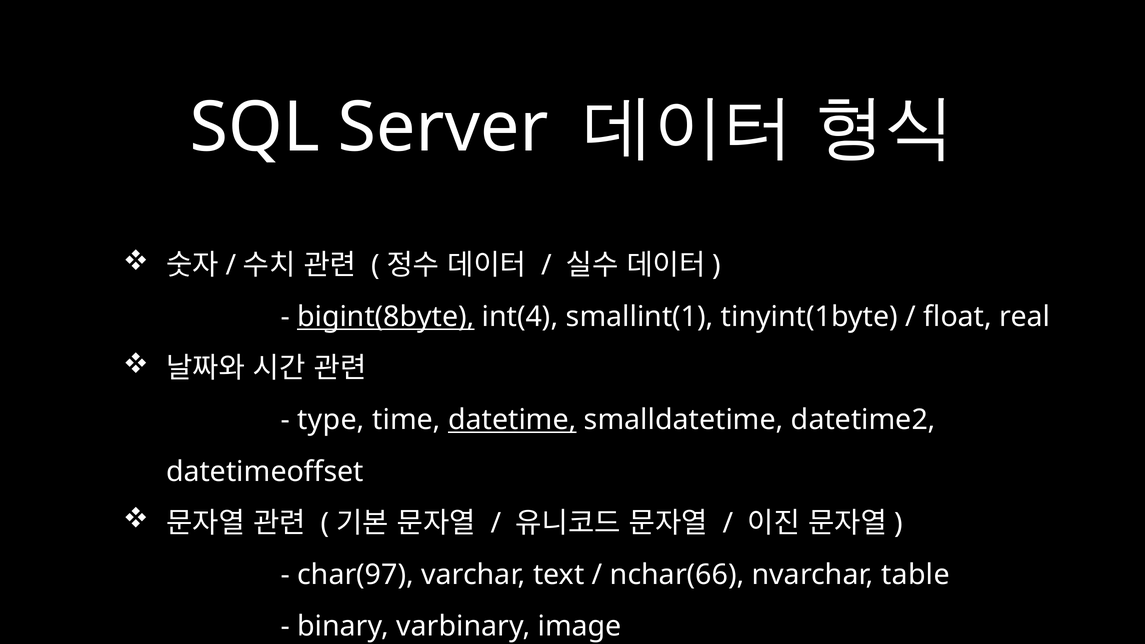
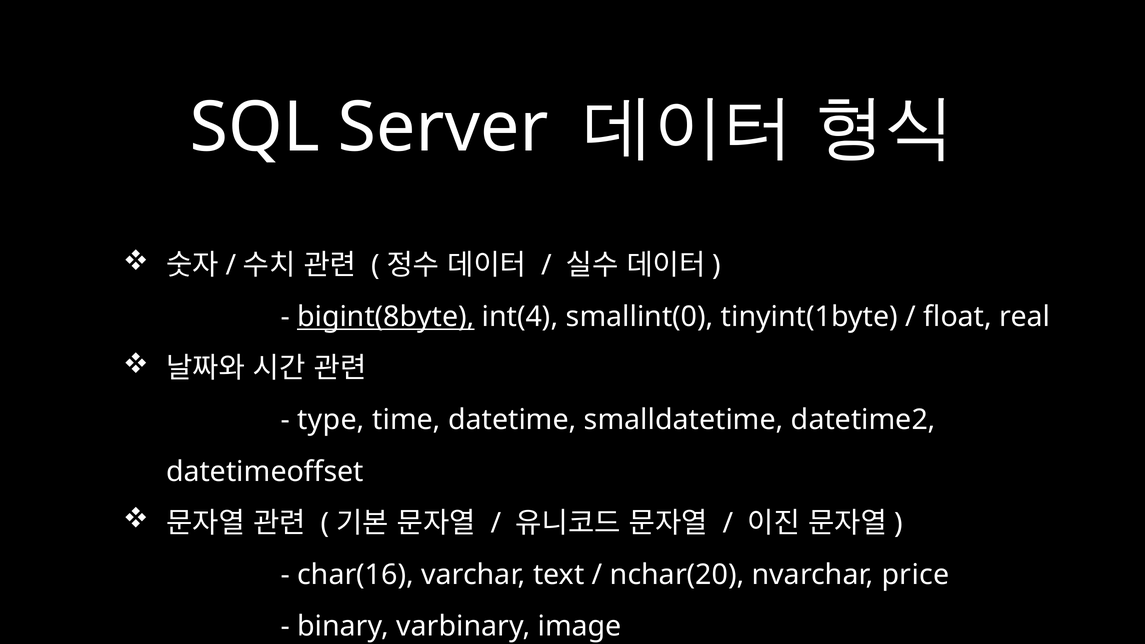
smallint(1: smallint(1 -> smallint(0
datetime underline: present -> none
char(97: char(97 -> char(16
nchar(66: nchar(66 -> nchar(20
table: table -> price
